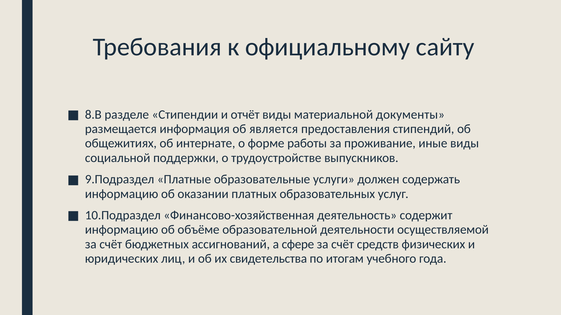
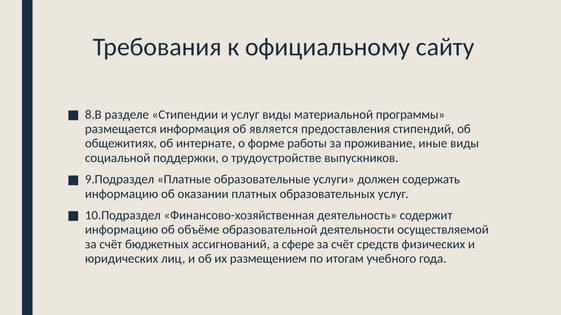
и отчёт: отчёт -> услуг
документы: документы -> программы
свидетельства: свидетельства -> размещением
